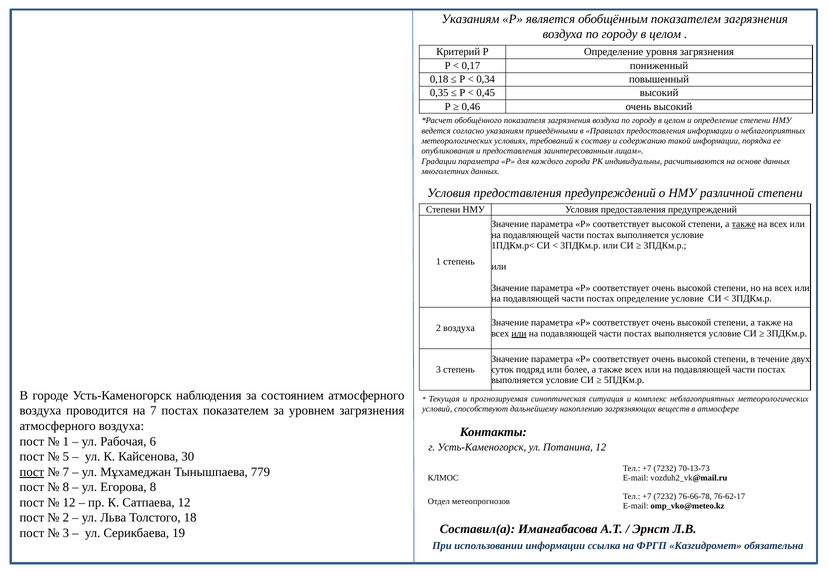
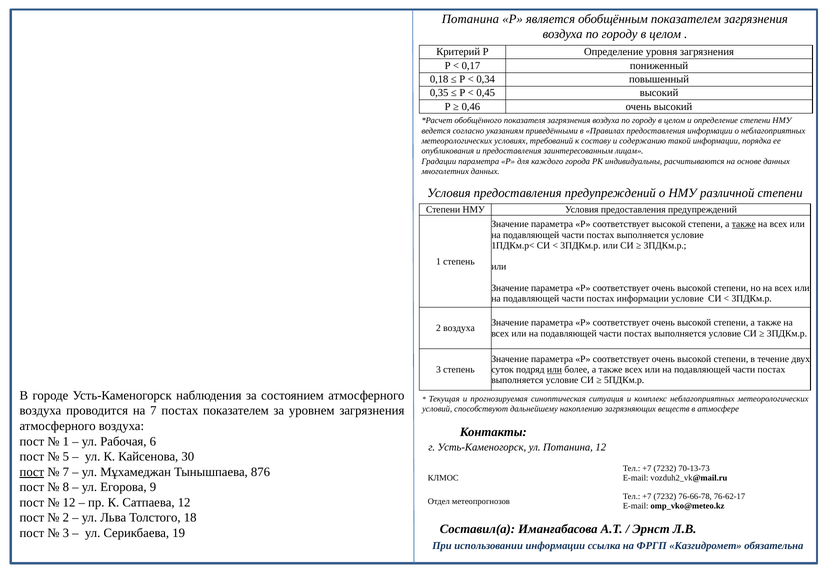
Указаниям at (471, 19): Указаниям -> Потанина
постах определение: определение -> информации
или at (519, 333) underline: present -> none
или at (554, 370) underline: none -> present
779: 779 -> 876
Егорова 8: 8 -> 9
